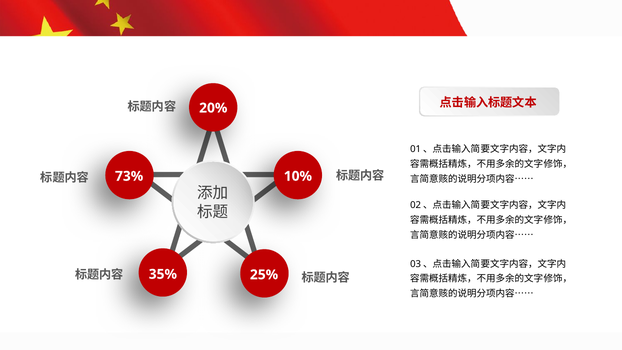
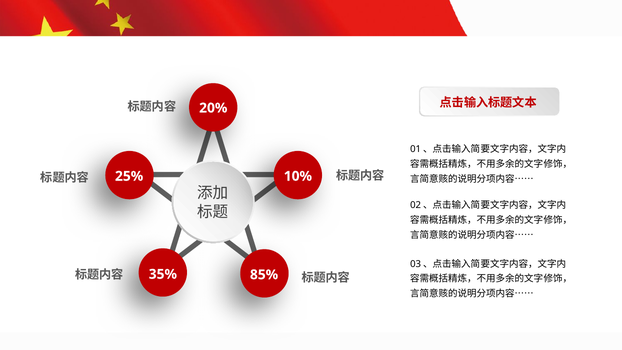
73%: 73% -> 25%
25%: 25% -> 85%
